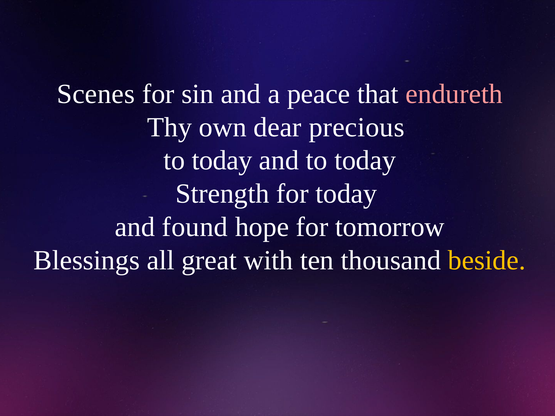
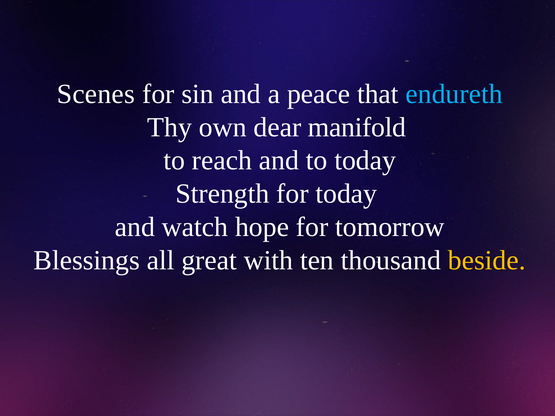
endureth colour: pink -> light blue
precious: precious -> manifold
today at (222, 161): today -> reach
found: found -> watch
